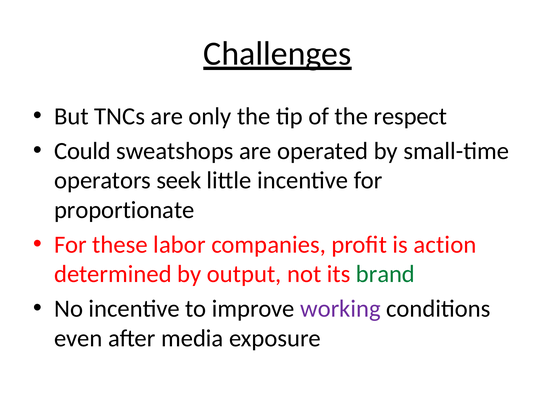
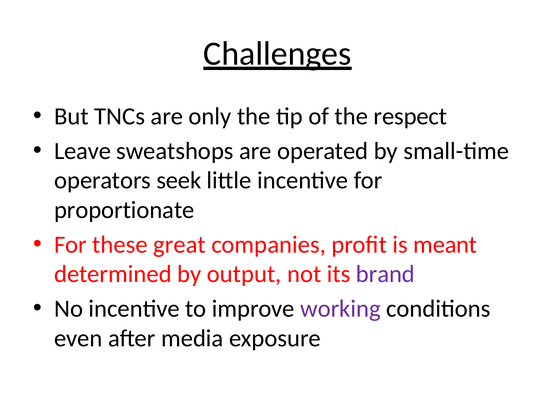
Could: Could -> Leave
labor: labor -> great
action: action -> meant
brand colour: green -> purple
